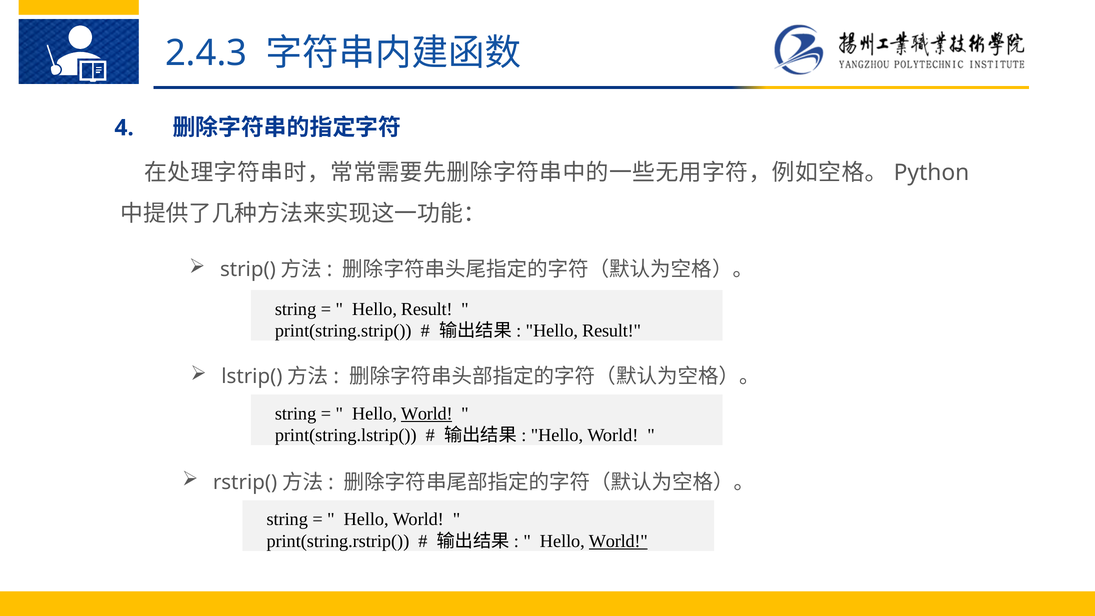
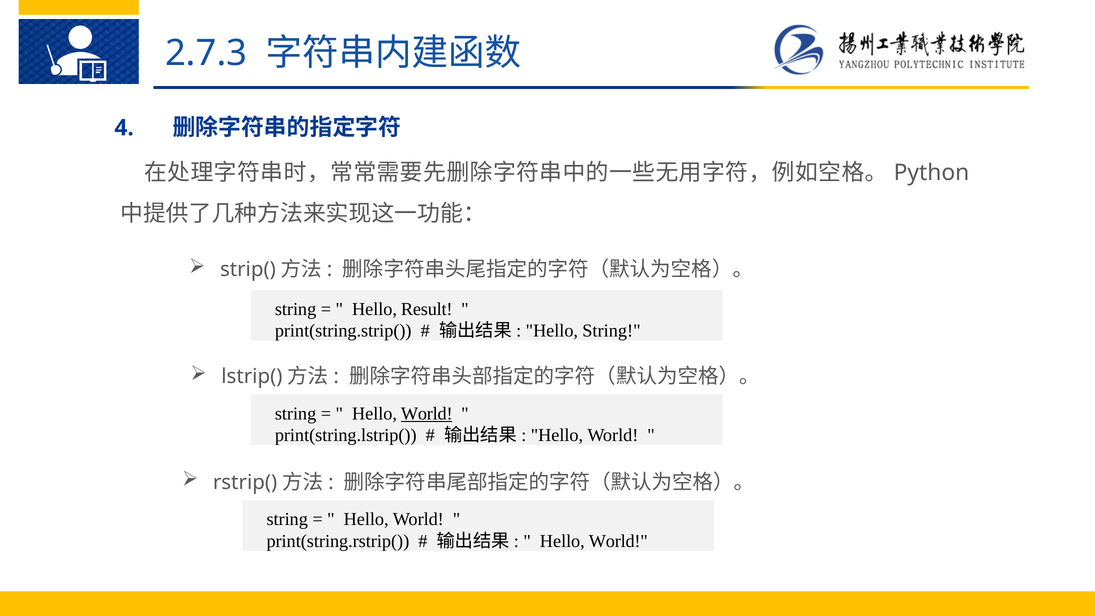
2.4.3: 2.4.3 -> 2.7.3
Result at (612, 331): Result -> String
World at (618, 541) underline: present -> none
